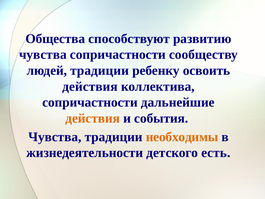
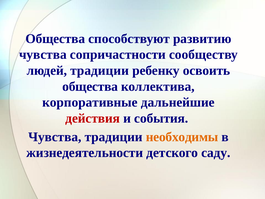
действия at (90, 86): действия -> общества
сопричастности at (90, 102): сопричастности -> корпоративные
действия at (93, 118) colour: orange -> red
есть: есть -> саду
